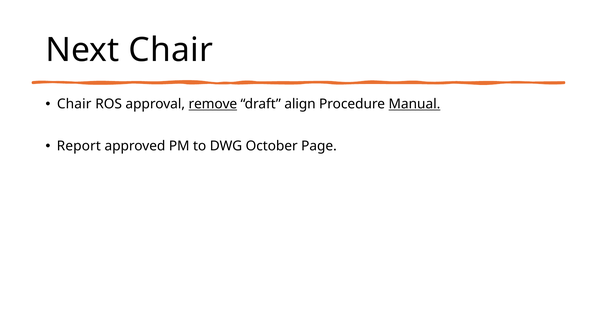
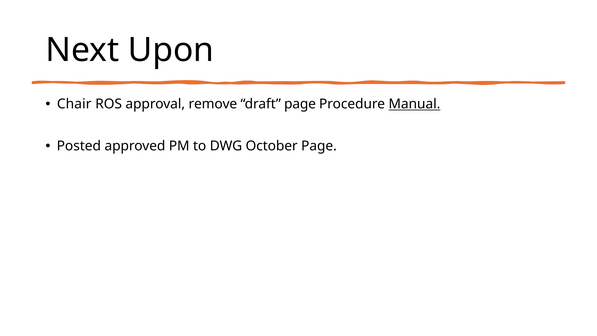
Next Chair: Chair -> Upon
remove underline: present -> none
draft align: align -> page
Report: Report -> Posted
